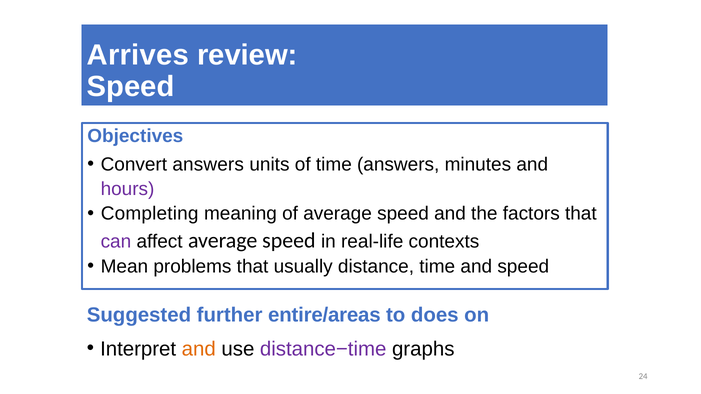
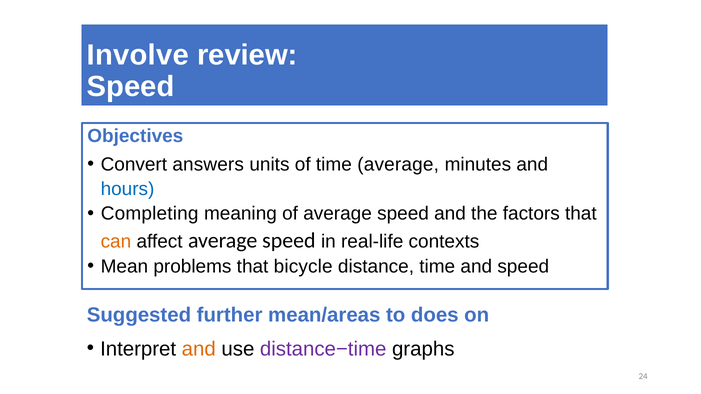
Arrives: Arrives -> Involve
time answers: answers -> average
hours colour: purple -> blue
can colour: purple -> orange
usually: usually -> bicycle
entire/areas: entire/areas -> mean/areas
